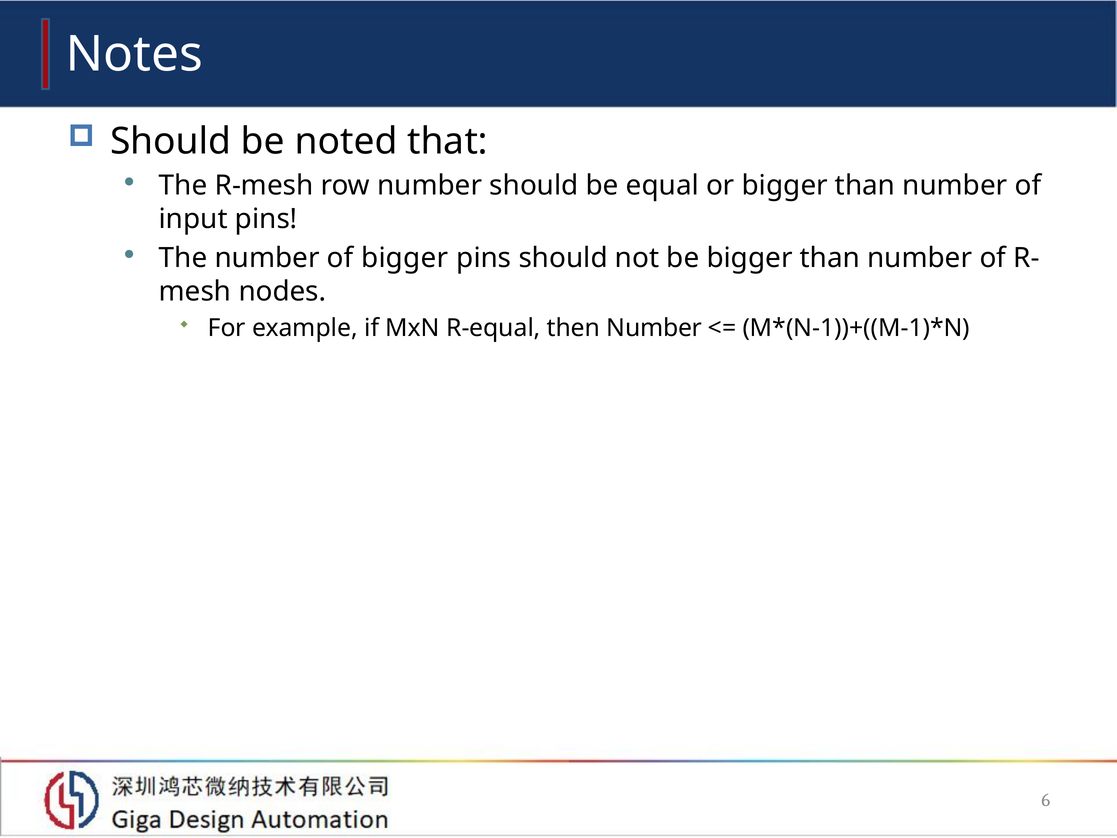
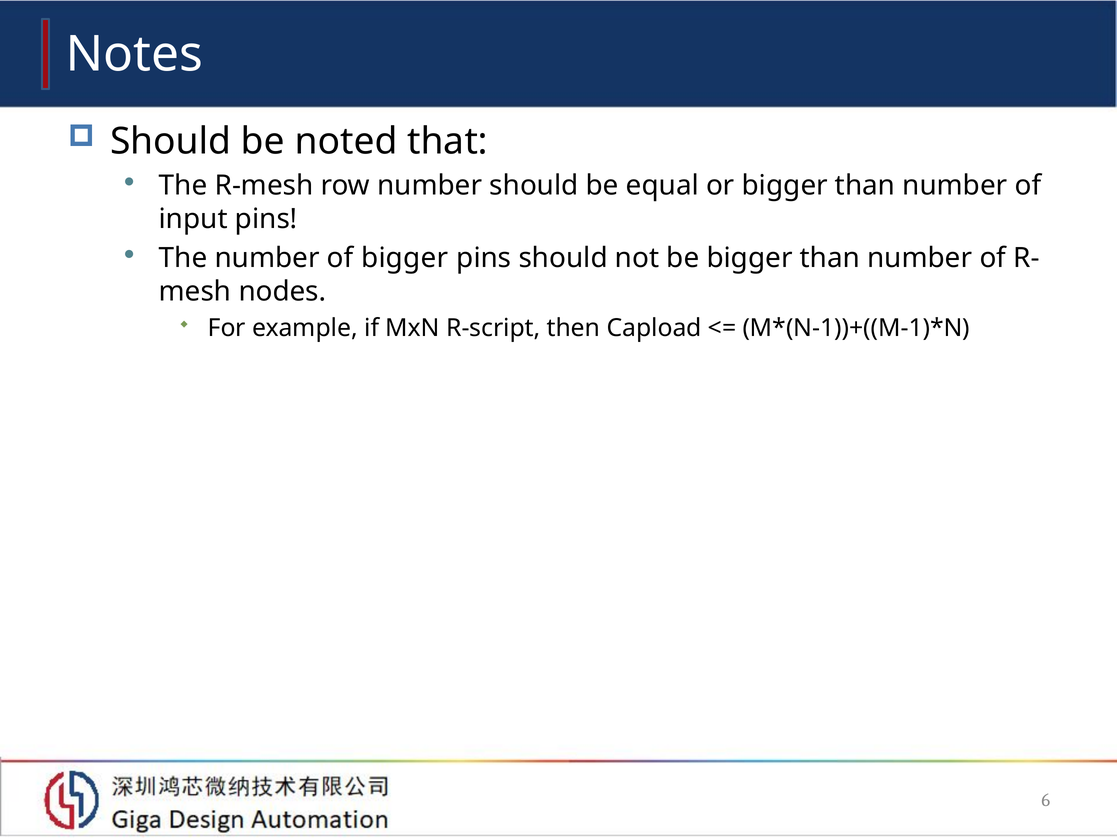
R-equal: R-equal -> R-script
then Number: Number -> Capload
